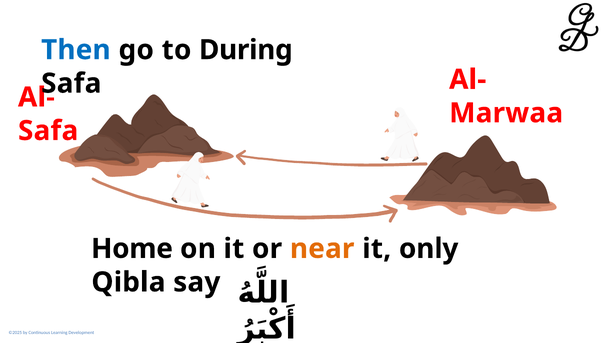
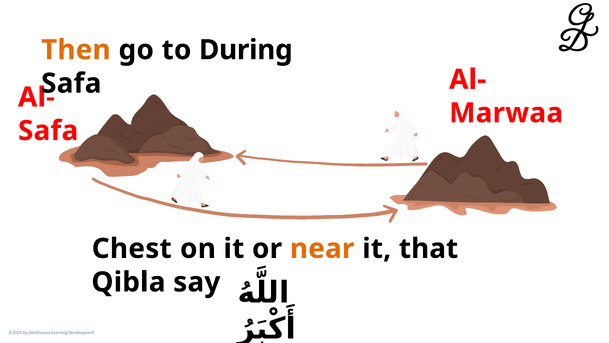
Then colour: blue -> orange
Home: Home -> Chest
only: only -> that
